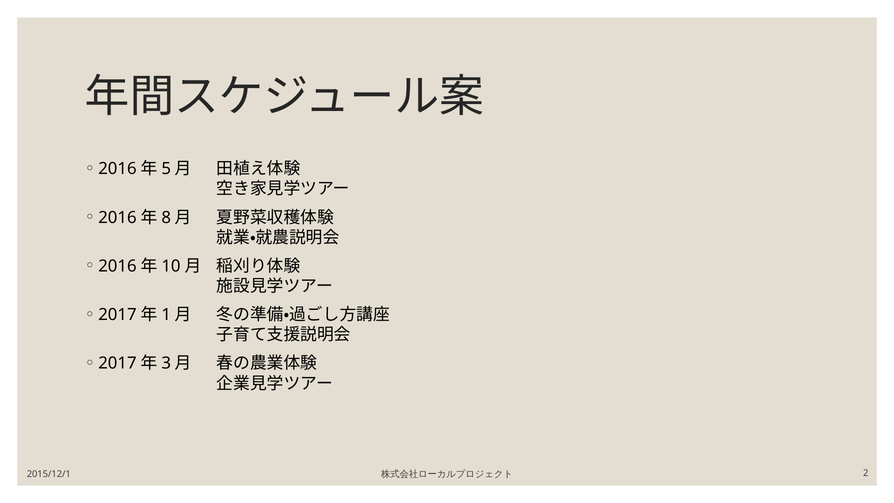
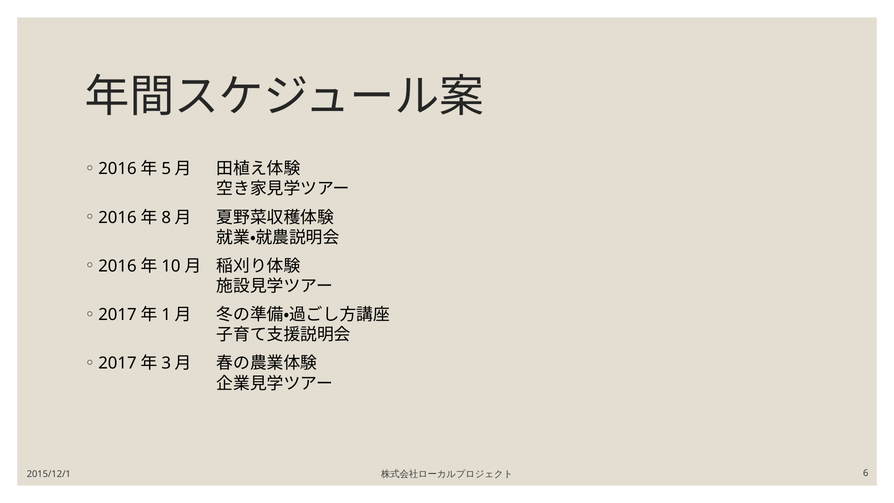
2: 2 -> 6
